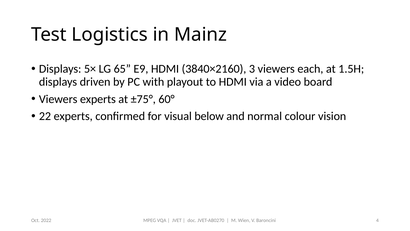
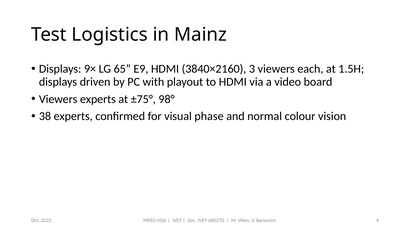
5×: 5× -> 9×
60°: 60° -> 98°
22: 22 -> 38
below: below -> phase
